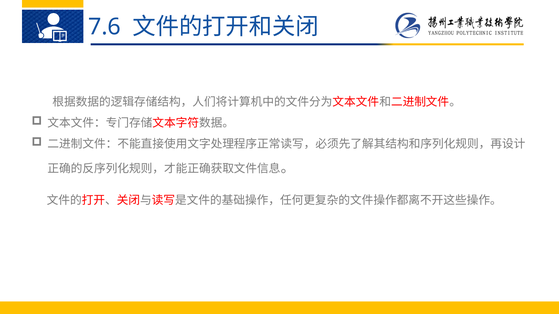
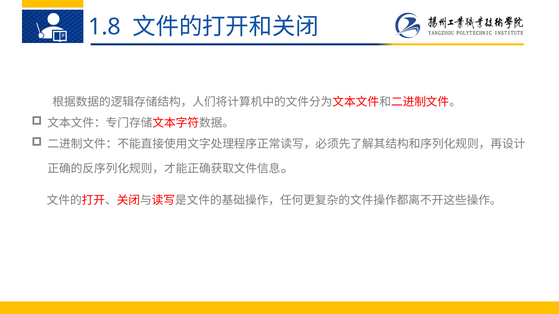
7.6: 7.6 -> 1.8
